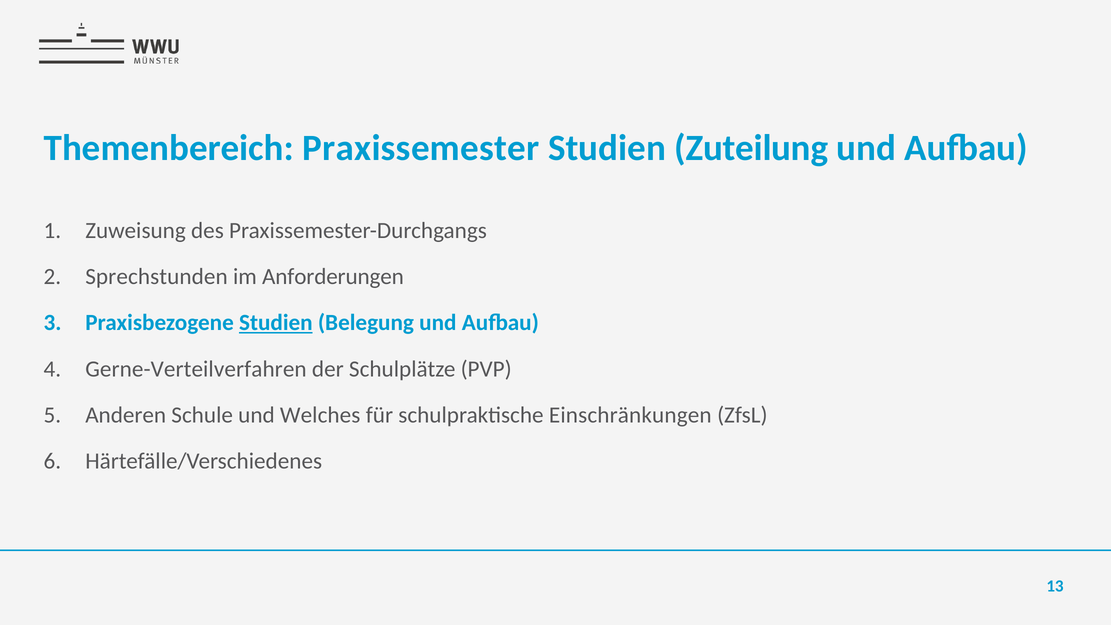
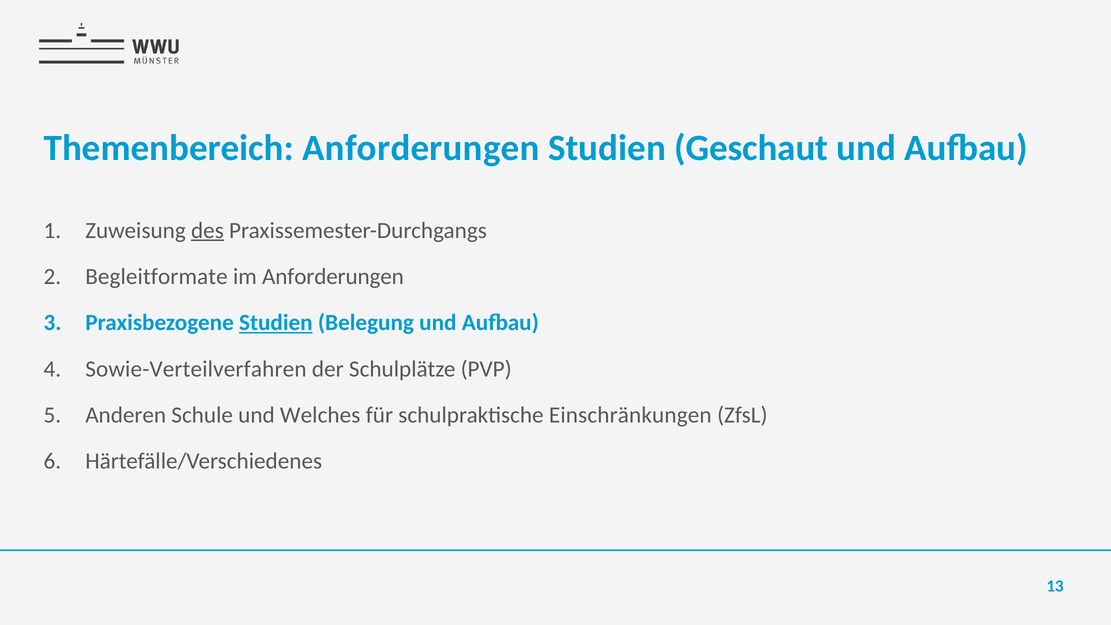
Themenbereich Praxissemester: Praxissemester -> Anforderungen
Zuteilung: Zuteilung -> Geschaut
des underline: none -> present
Sprechstunden: Sprechstunden -> Begleitformate
Gerne-Verteilverfahren: Gerne-Verteilverfahren -> Sowie-Verteilverfahren
